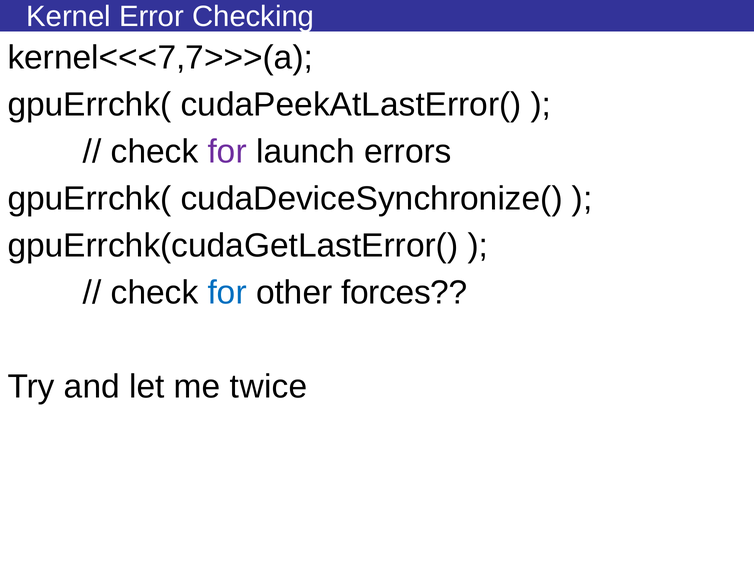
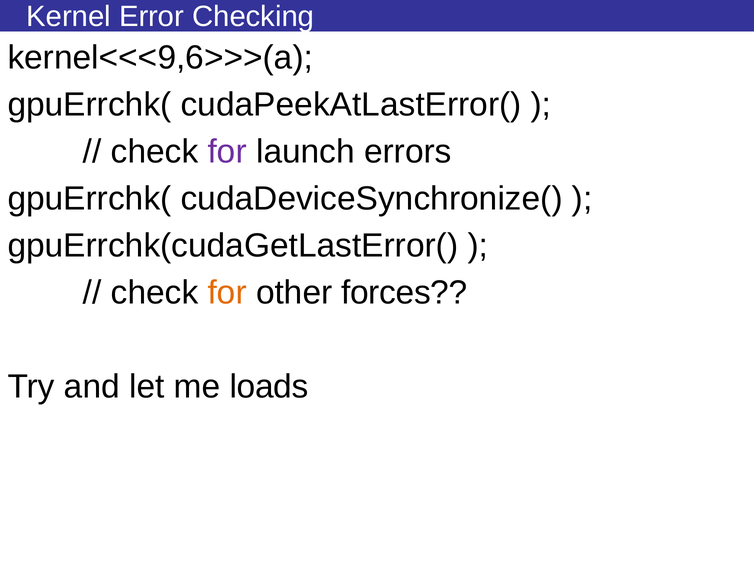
kernel<<<7,7>>>(a: kernel<<<7,7>>>(a -> kernel<<<9,6>>>(a
for at (227, 292) colour: blue -> orange
twice: twice -> loads
